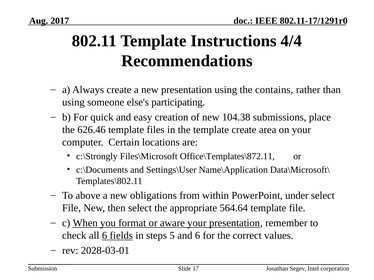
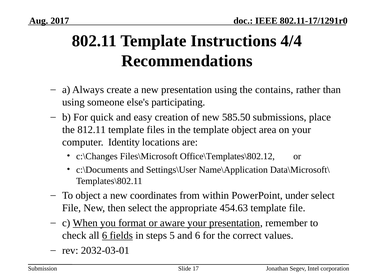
104.38: 104.38 -> 585.50
626.46: 626.46 -> 812.11
template create: create -> object
Certain: Certain -> Identity
c:\Strongly: c:\Strongly -> c:\Changes
Office\Templates\872.11: Office\Templates\872.11 -> Office\Templates\802.12
To above: above -> object
obligations: obligations -> coordinates
564.64: 564.64 -> 454.63
2028-03-01: 2028-03-01 -> 2032-03-01
